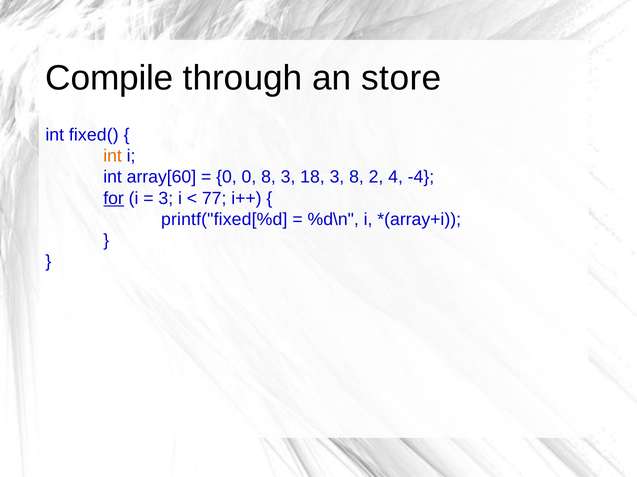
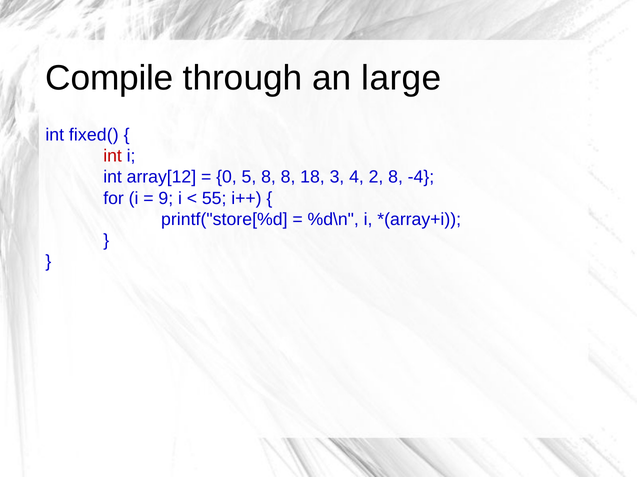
store: store -> large
int at (113, 156) colour: orange -> red
array[60: array[60 -> array[12
0 0: 0 -> 5
8 3: 3 -> 8
3 8: 8 -> 4
2 4: 4 -> 8
for underline: present -> none
3 at (166, 199): 3 -> 9
77: 77 -> 55
printf("fixed[%d: printf("fixed[%d -> printf("store[%d
